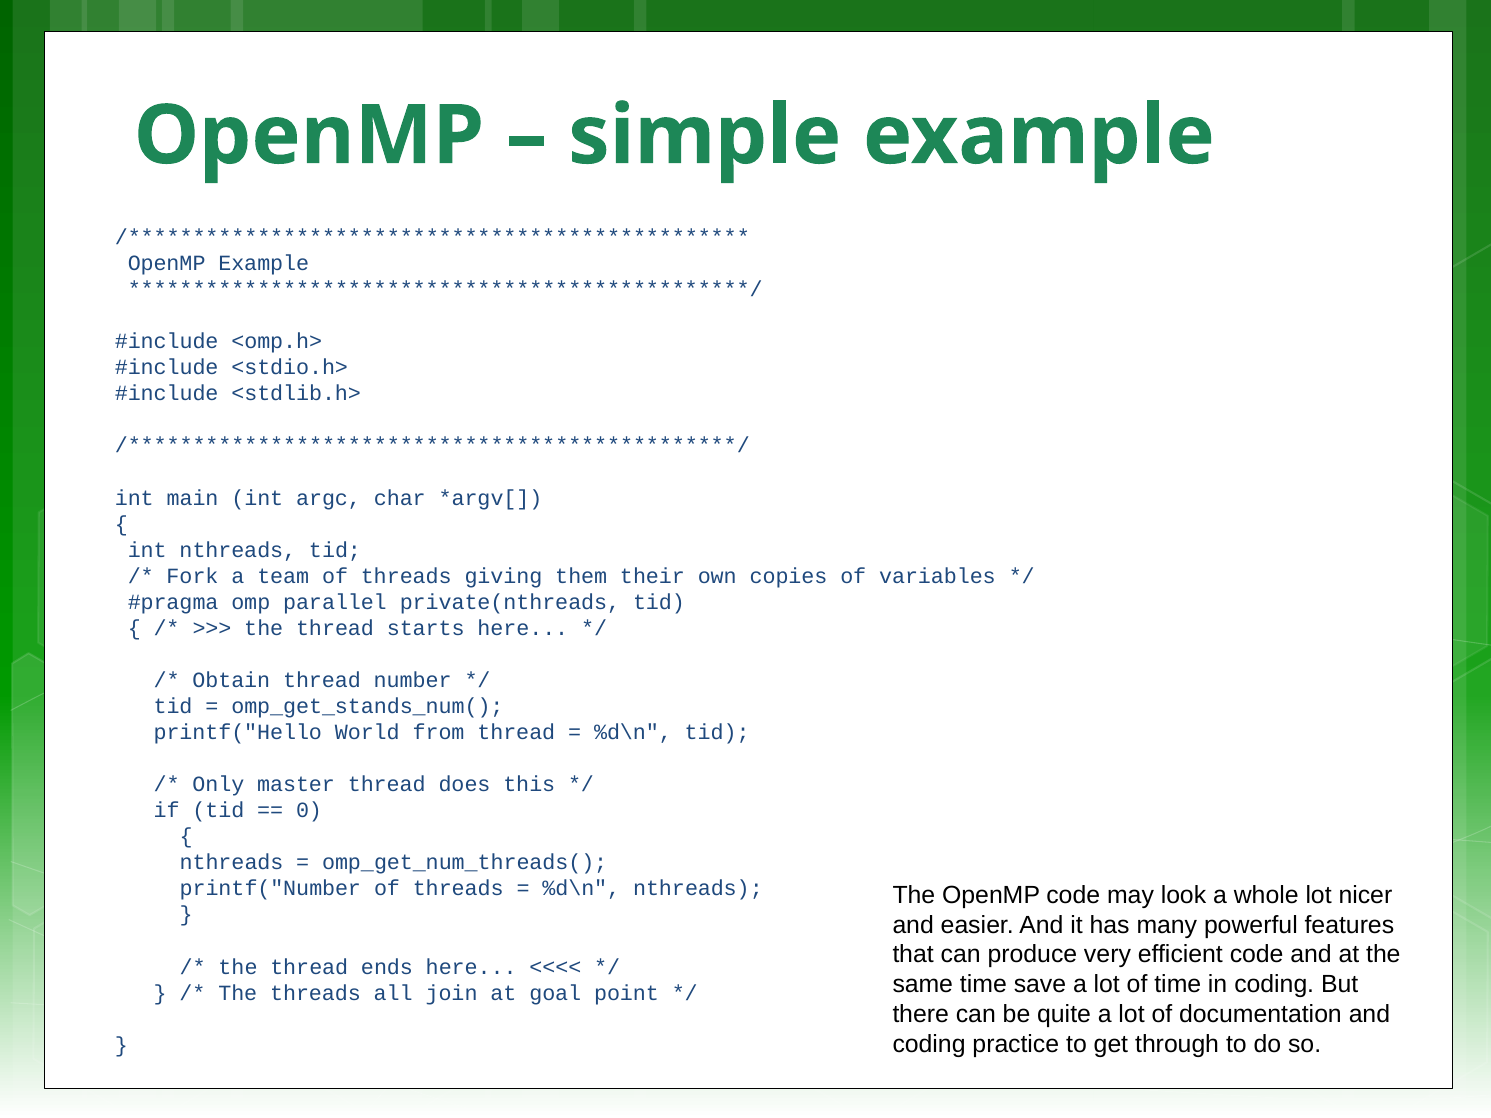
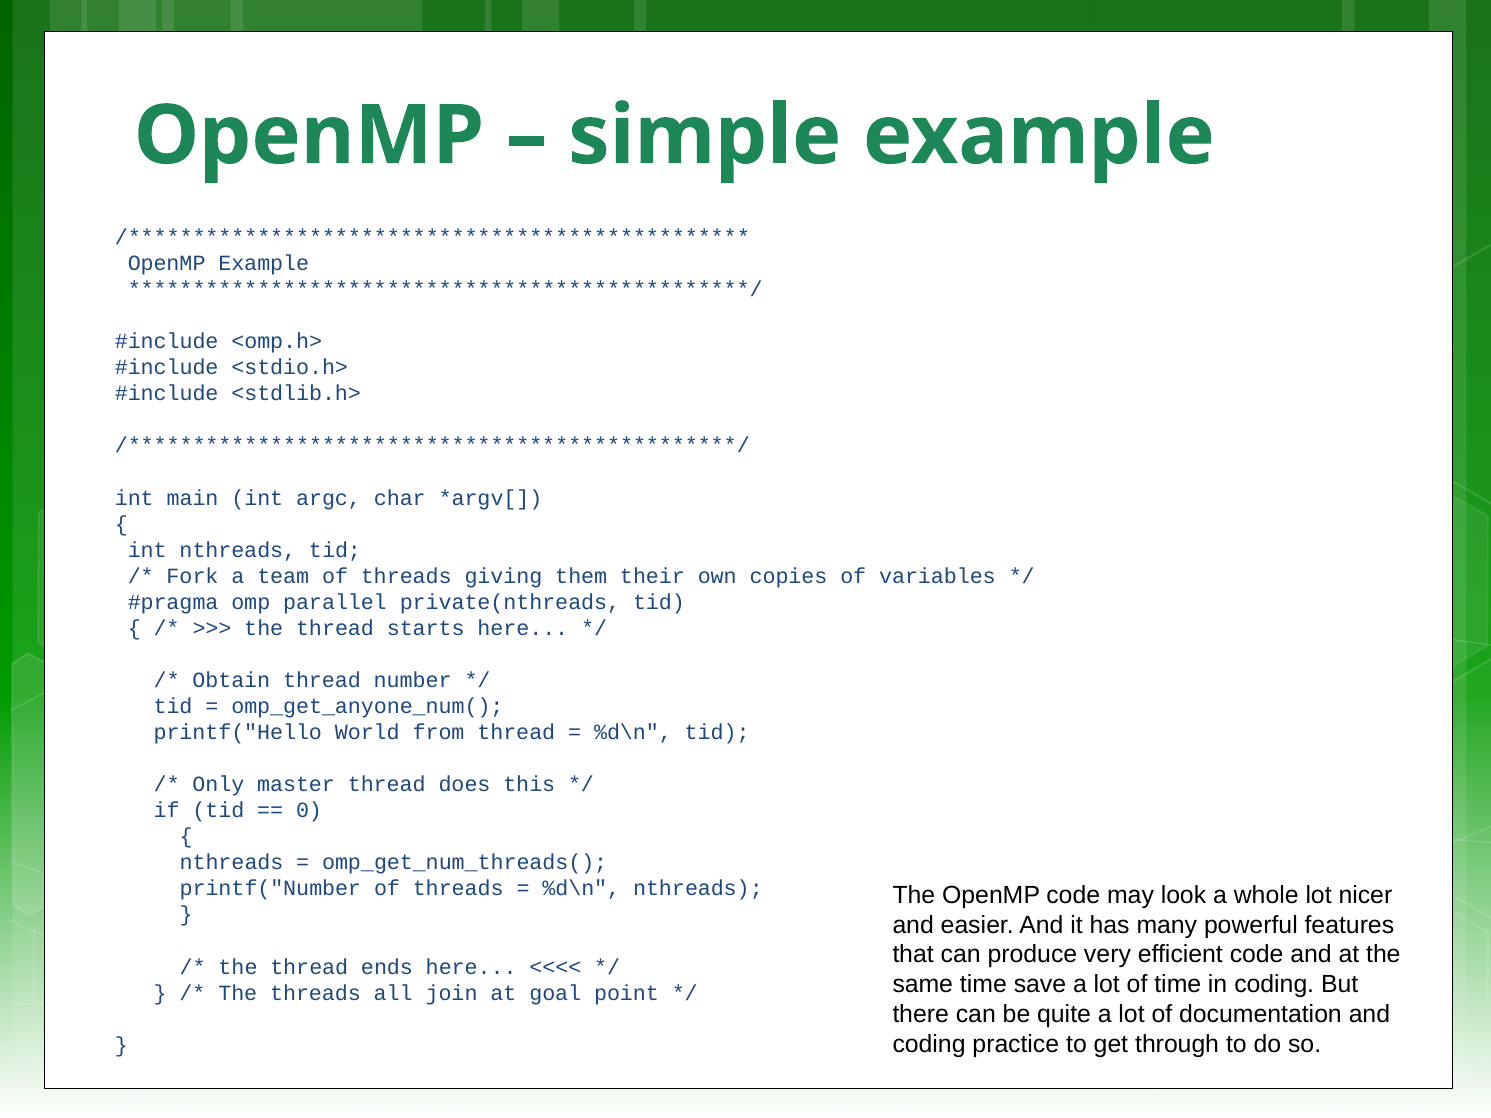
omp_get_stands_num(: omp_get_stands_num( -> omp_get_anyone_num(
